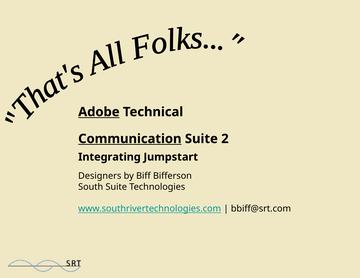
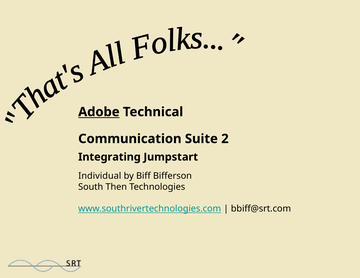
Communication underline: present -> none
Designers: Designers -> Individual
South Suite: Suite -> Then
